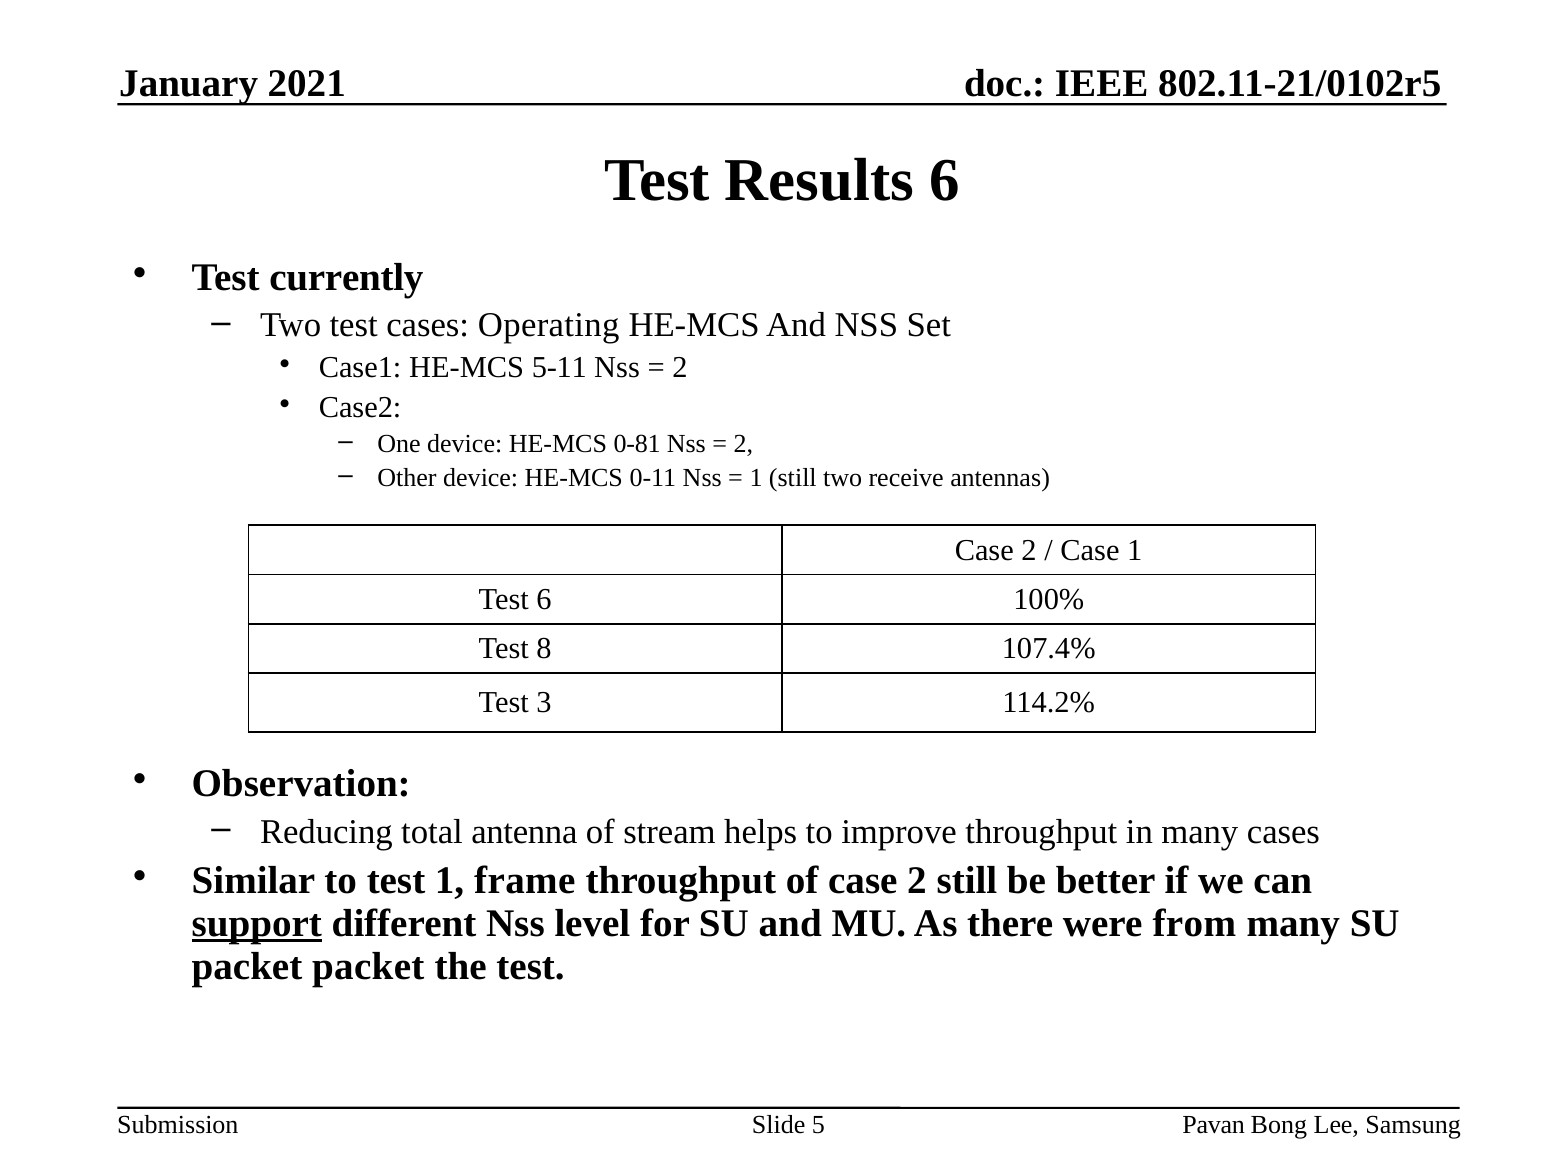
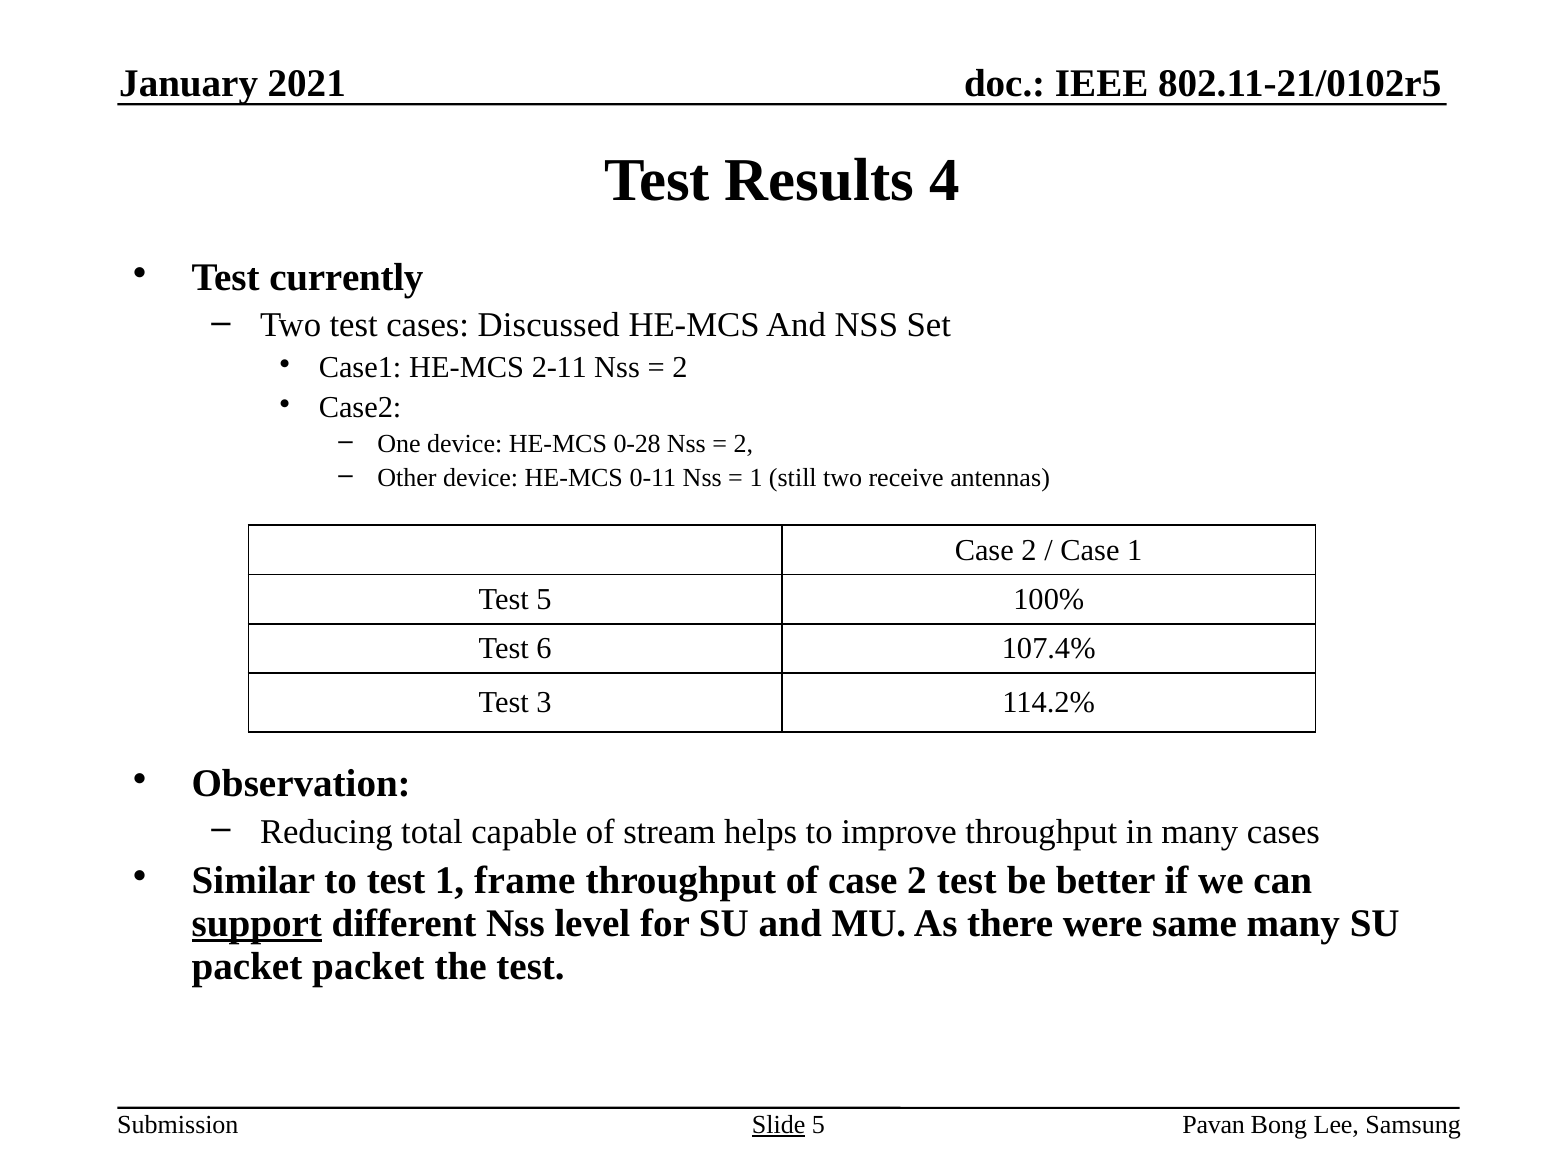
Results 6: 6 -> 4
Operating: Operating -> Discussed
5-11: 5-11 -> 2-11
0-81: 0-81 -> 0-28
Test 6: 6 -> 5
8: 8 -> 6
antenna: antenna -> capable
2 still: still -> test
from: from -> same
Slide underline: none -> present
